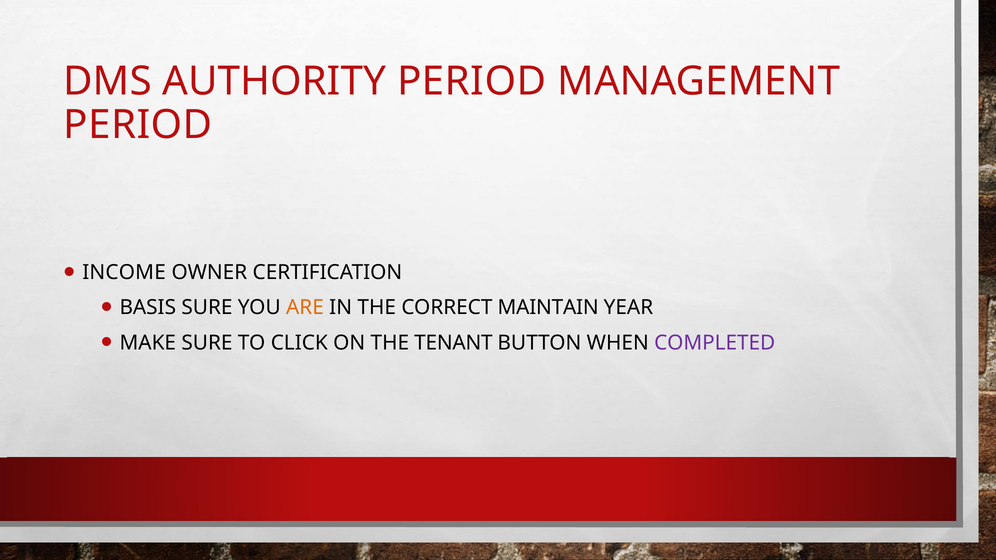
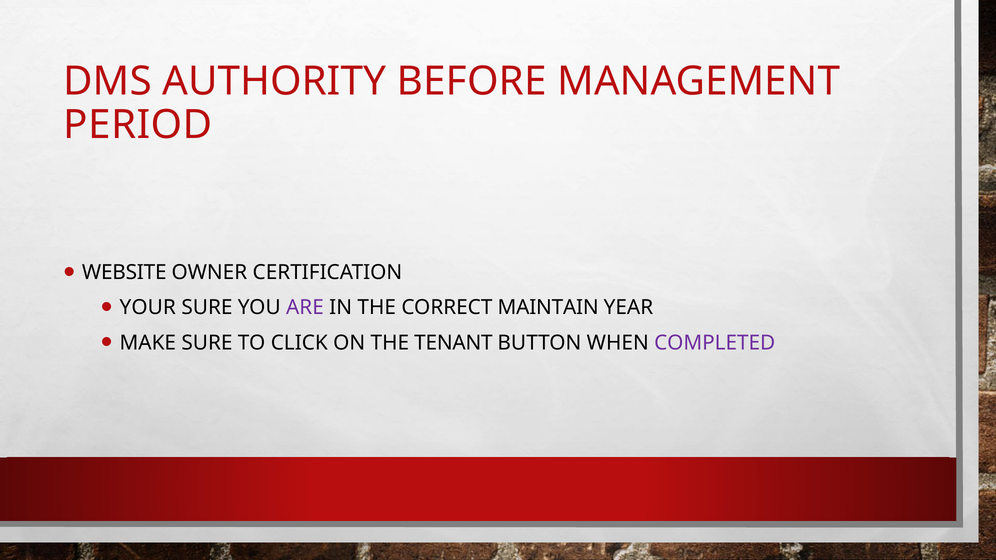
AUTHORITY PERIOD: PERIOD -> BEFORE
INCOME: INCOME -> WEBSITE
BASIS: BASIS -> YOUR
ARE colour: orange -> purple
